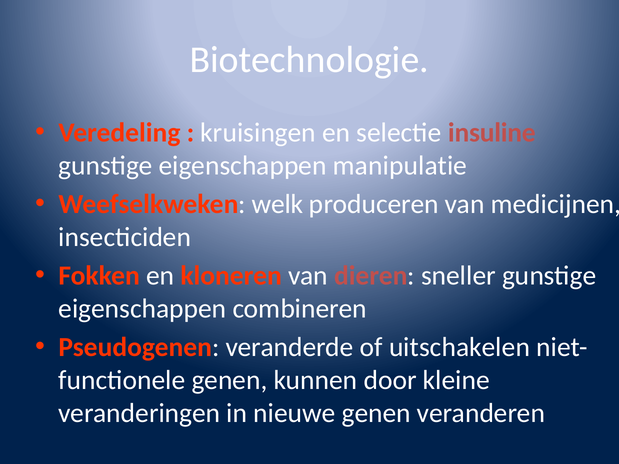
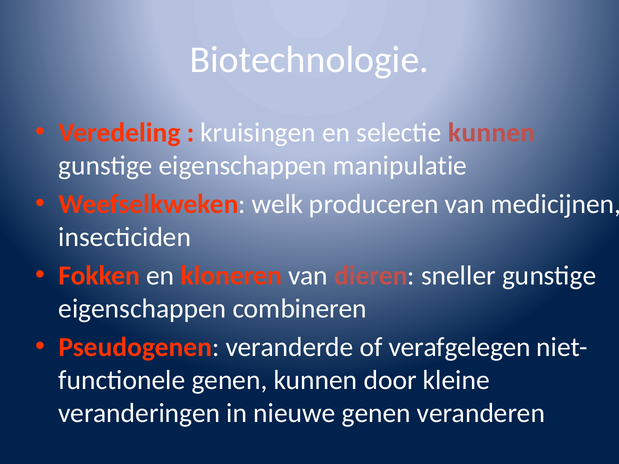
selectie insuline: insuline -> kunnen
uitschakelen: uitschakelen -> verafgelegen
